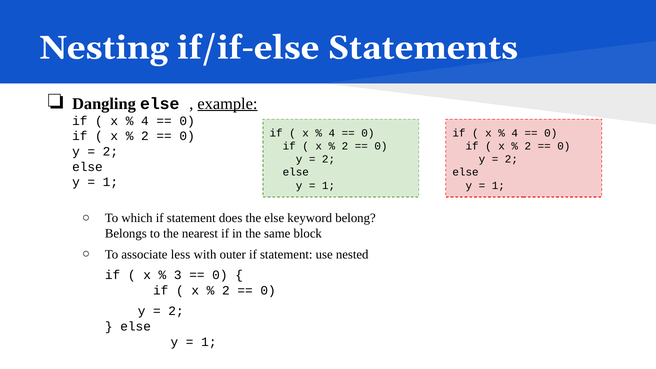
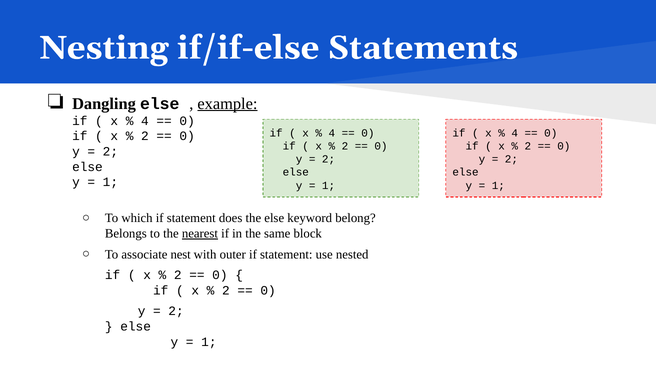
nearest underline: none -> present
less: less -> nest
3 at (178, 275): 3 -> 2
